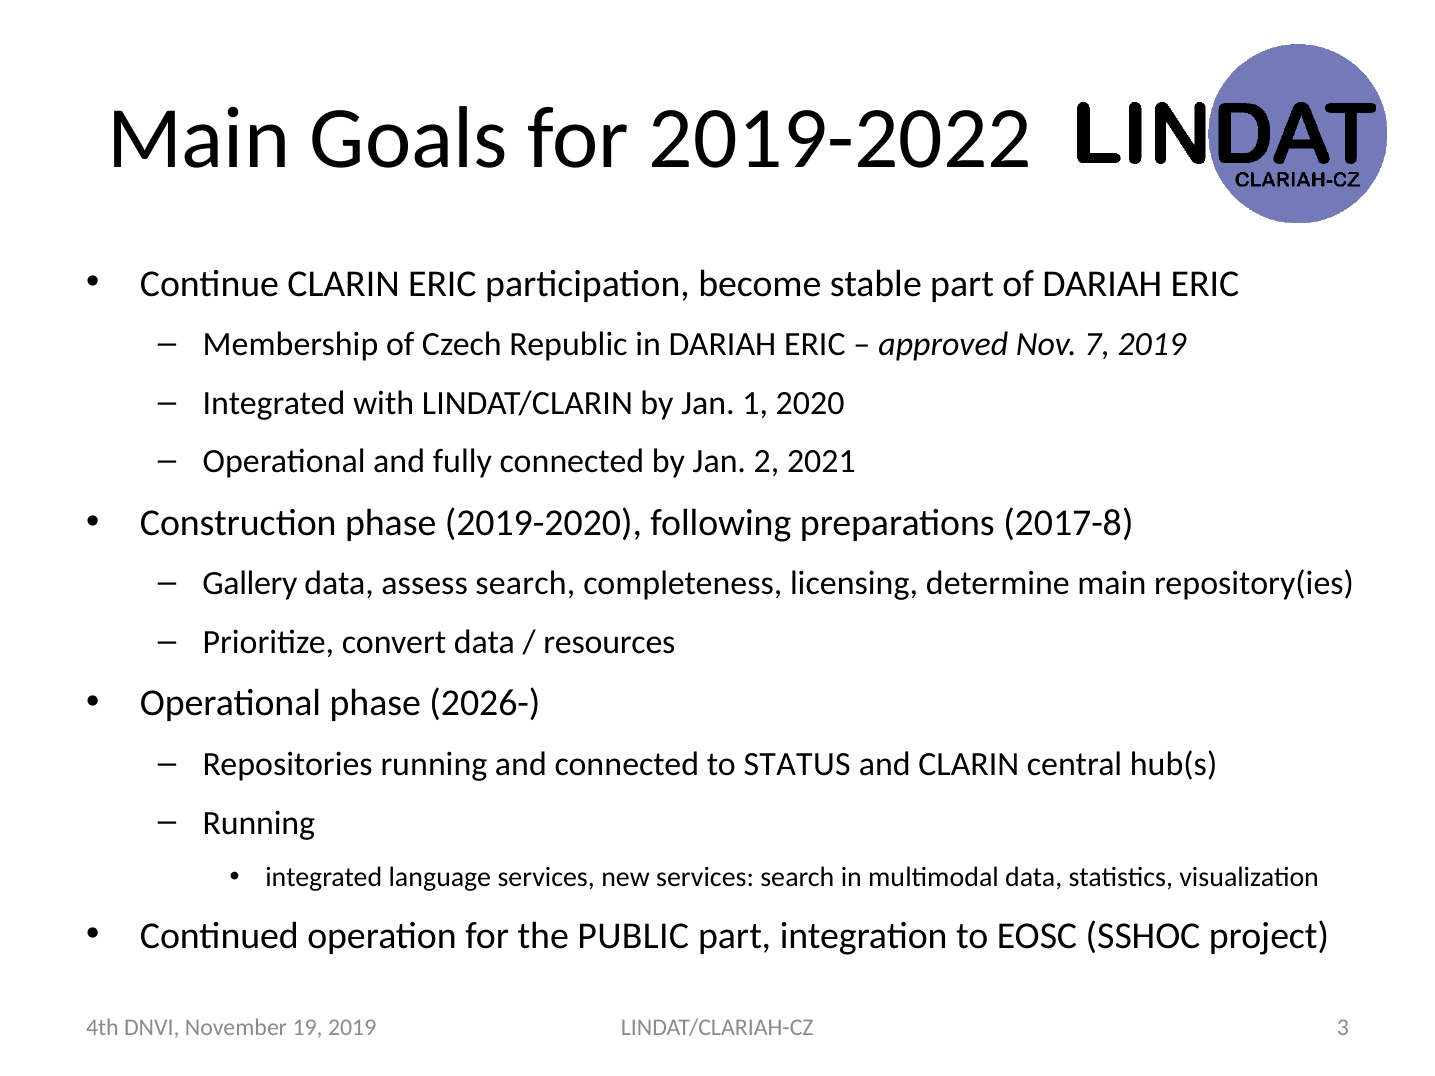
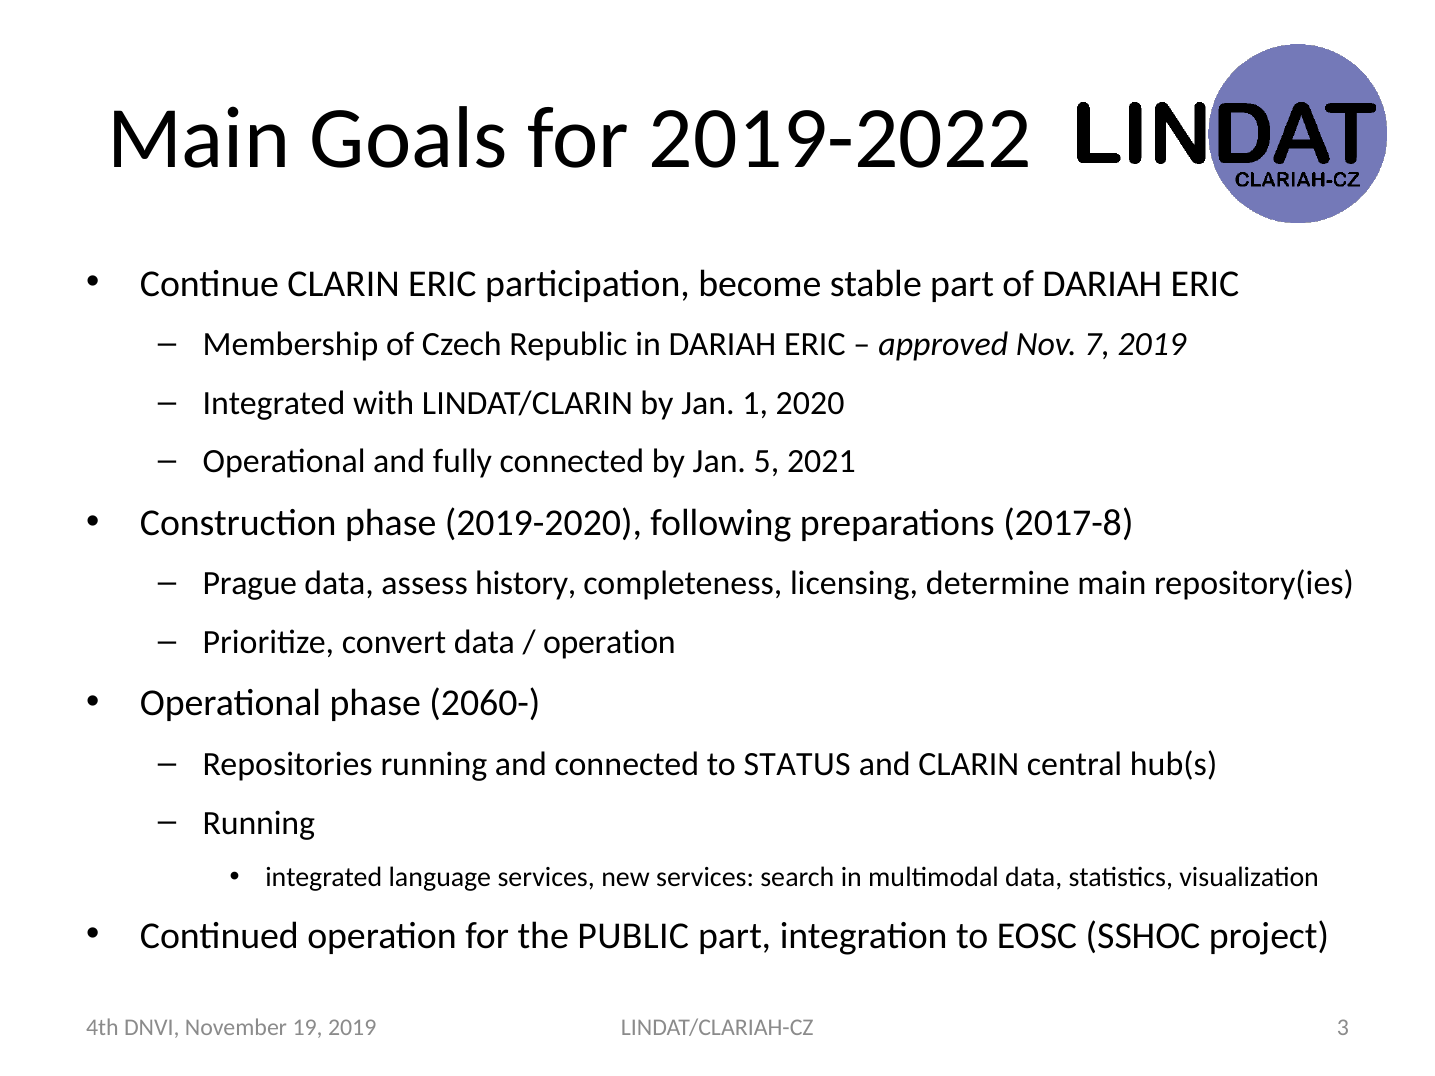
2: 2 -> 5
Gallery: Gallery -> Prague
assess search: search -> history
resources at (609, 642): resources -> operation
2026-: 2026- -> 2060-
